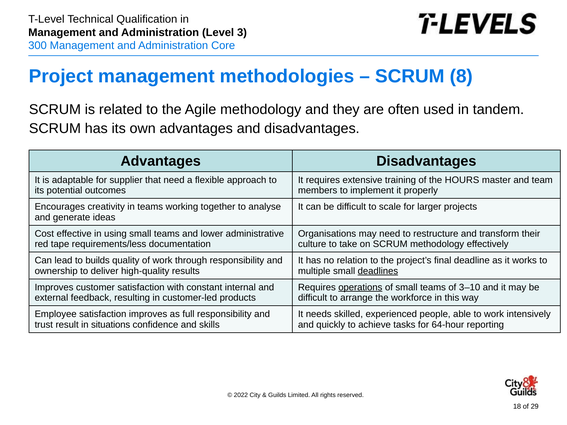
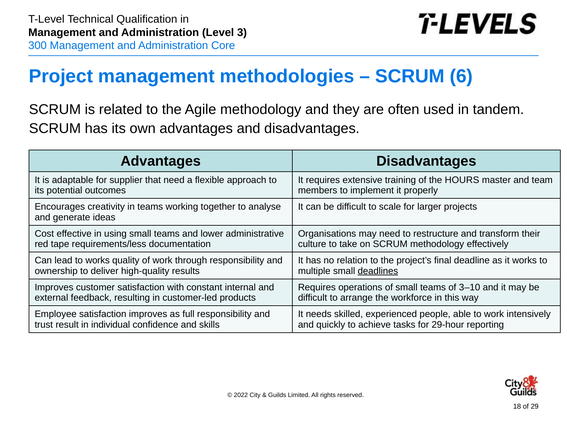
8: 8 -> 6
to builds: builds -> works
operations underline: present -> none
situations: situations -> individual
64-hour: 64-hour -> 29-hour
